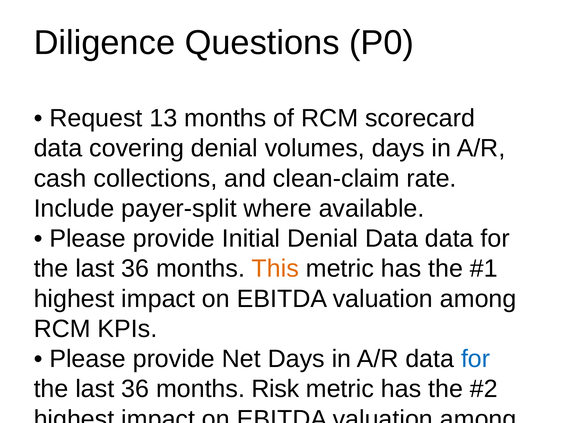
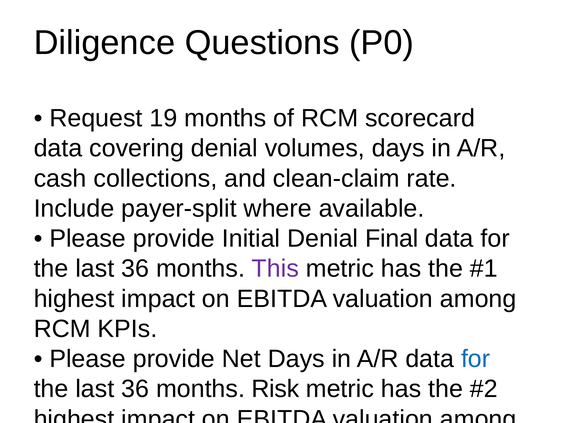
13: 13 -> 19
Denial Data: Data -> Final
This at (275, 268) colour: orange -> purple
